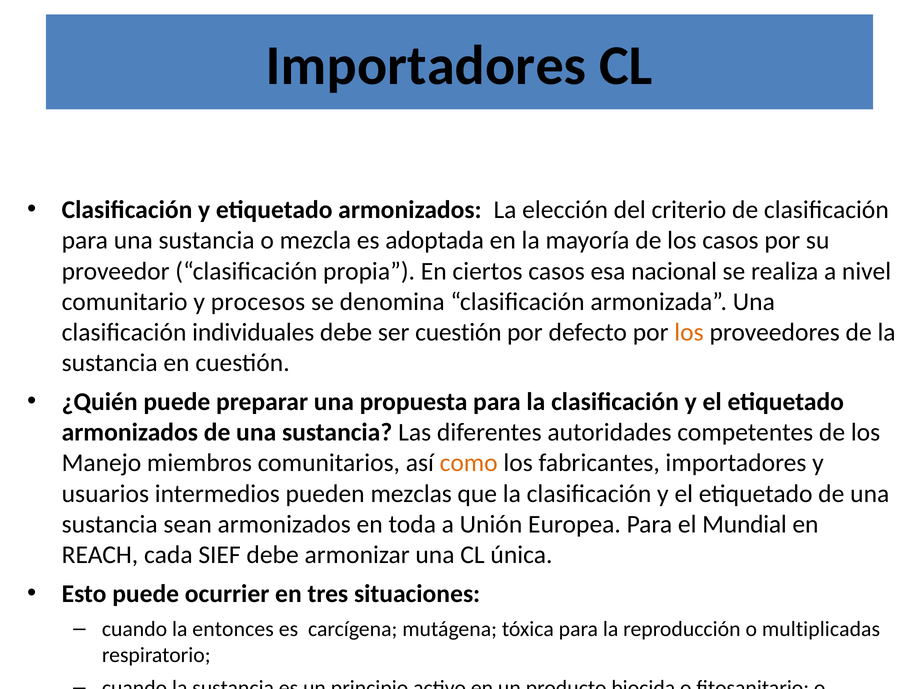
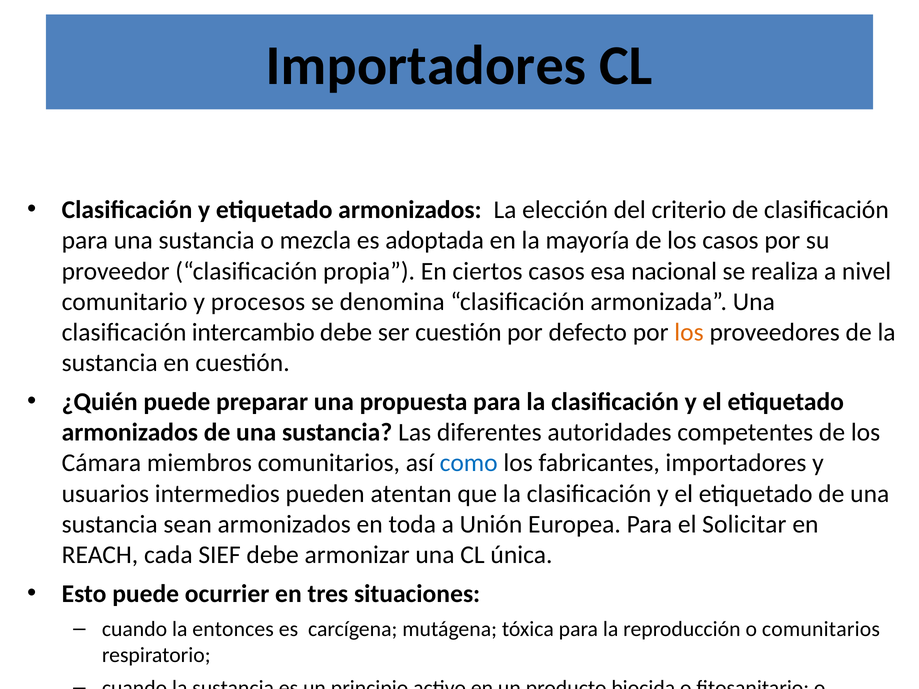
individuales: individuales -> intercambio
Manejo: Manejo -> Cámara
como colour: orange -> blue
mezclas: mezclas -> atentan
Mundial: Mundial -> Solicitar
o multiplicadas: multiplicadas -> comunitarios
